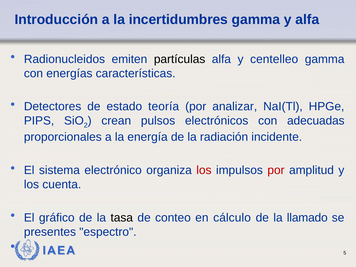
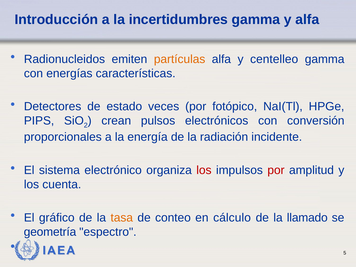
partículas colour: black -> orange
teoría: teoría -> veces
analizar: analizar -> fotópico
adecuadas: adecuadas -> conversión
tasa colour: black -> orange
presentes: presentes -> geometría
